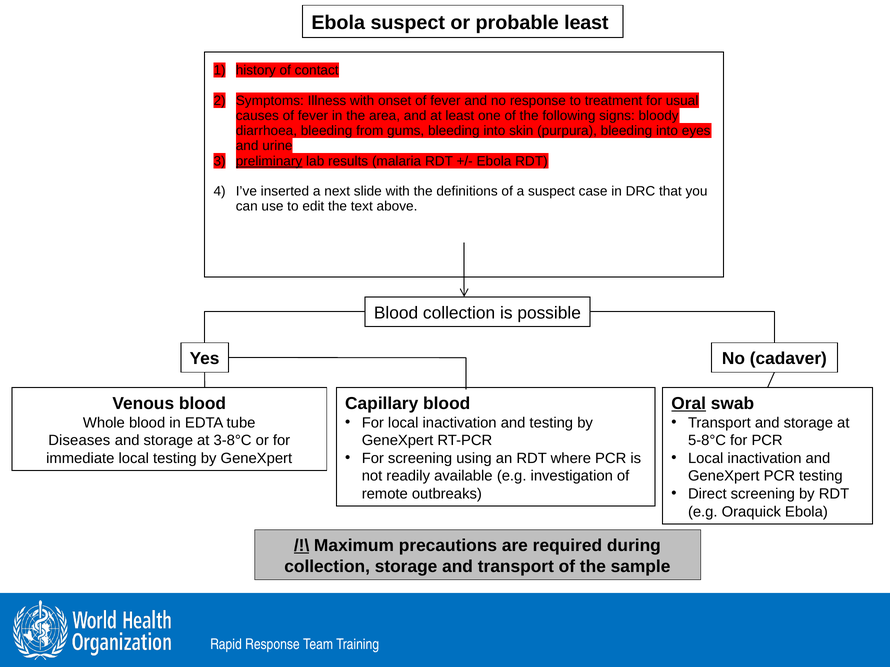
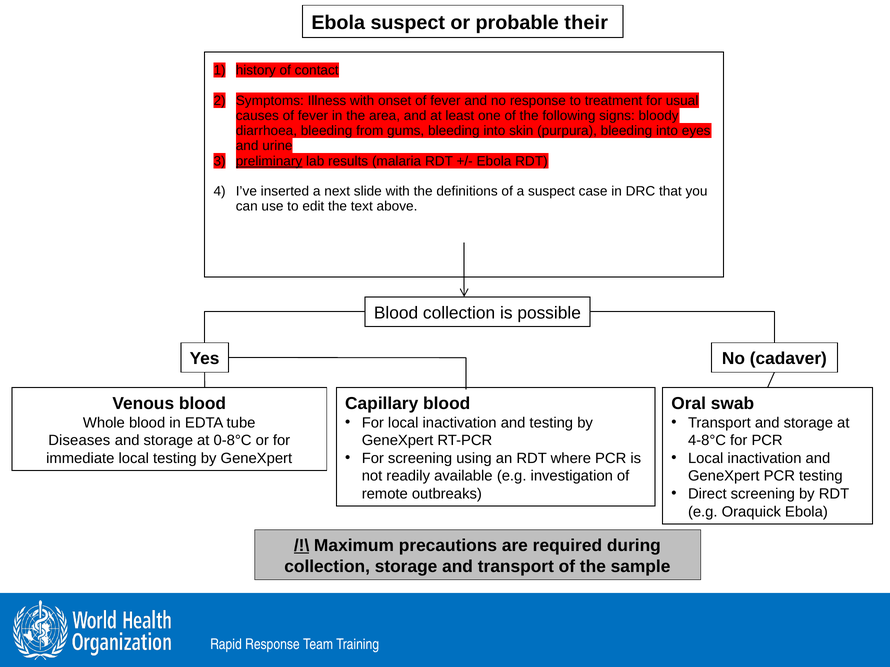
probable least: least -> their
Oral underline: present -> none
3-8°C: 3-8°C -> 0-8°C
5-8°C: 5-8°C -> 4-8°C
